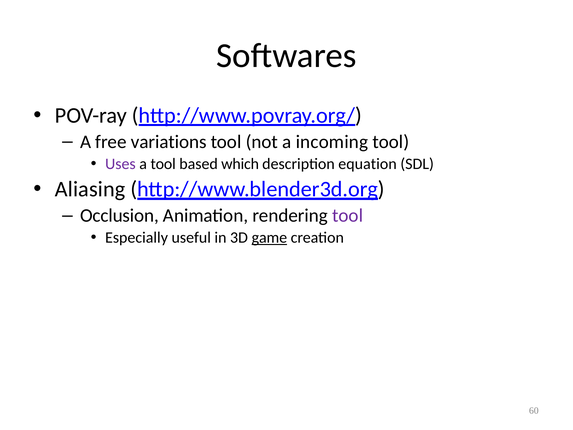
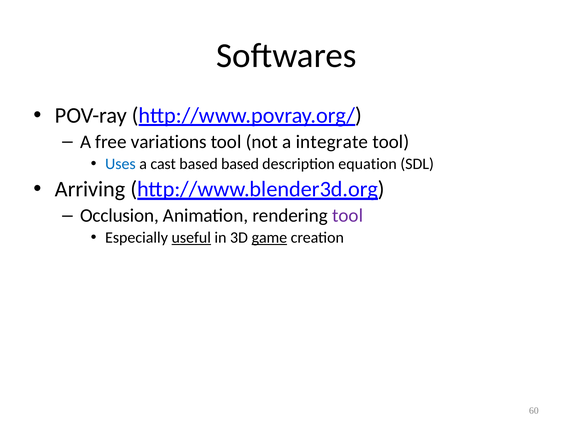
incoming: incoming -> integrate
Uses colour: purple -> blue
a tool: tool -> cast
based which: which -> based
Aliasing: Aliasing -> Arriving
useful underline: none -> present
